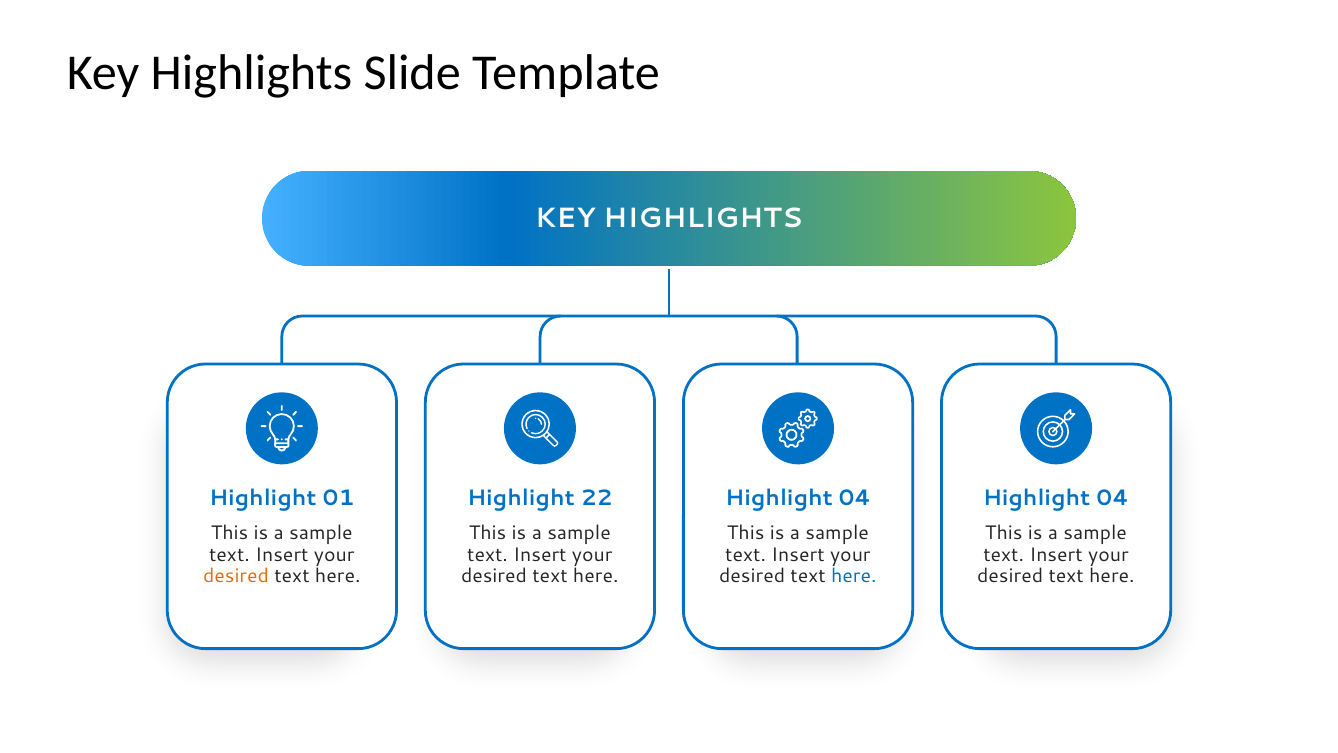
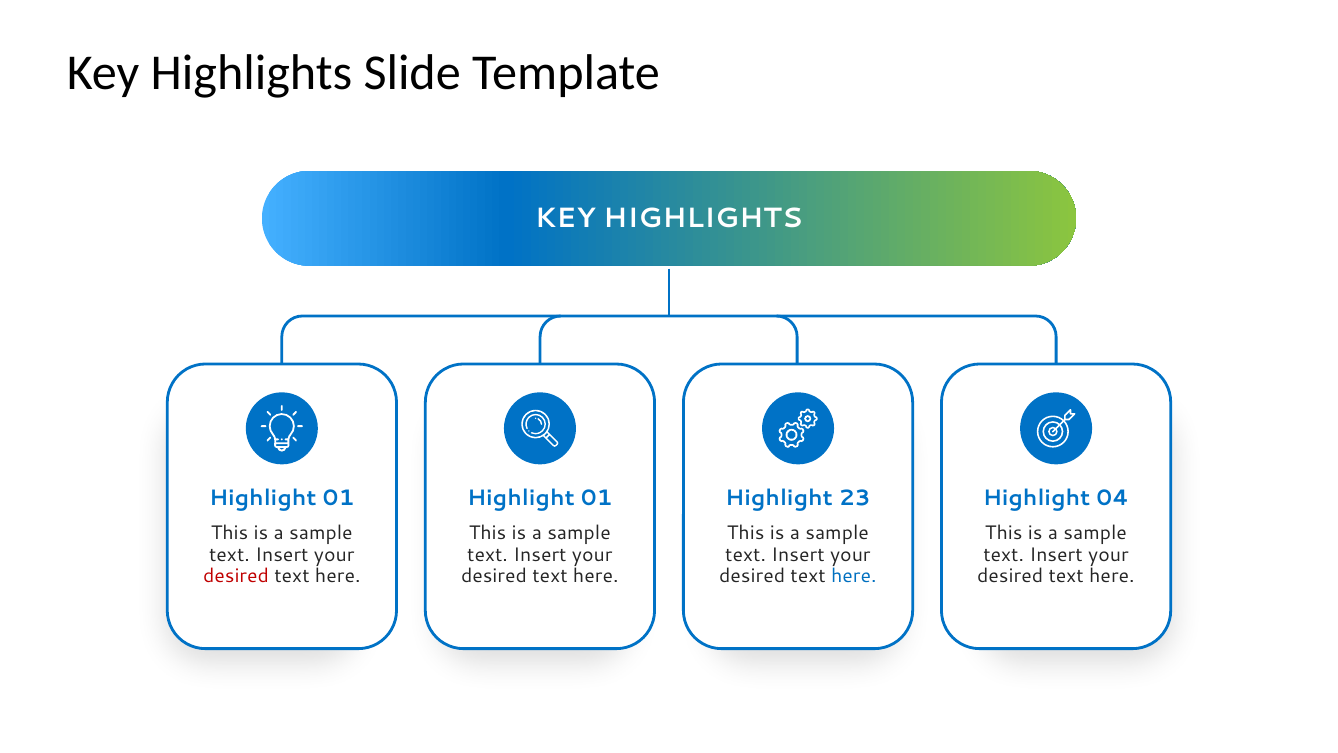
22 at (597, 498): 22 -> 01
04 at (855, 498): 04 -> 23
desired at (236, 576) colour: orange -> red
